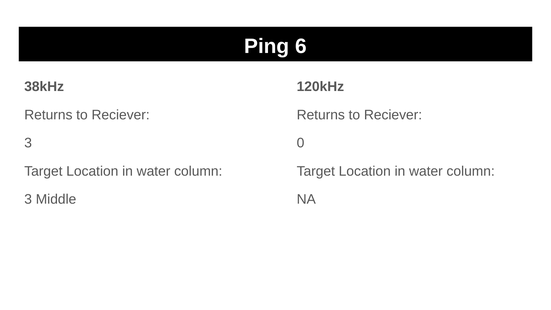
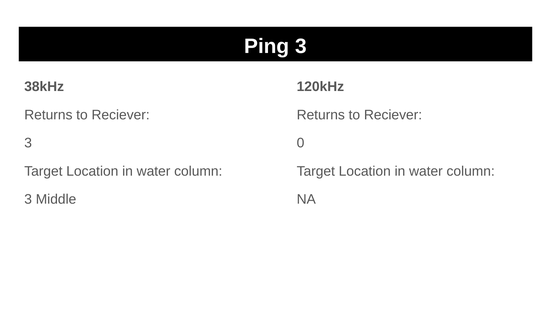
Ping 6: 6 -> 3
